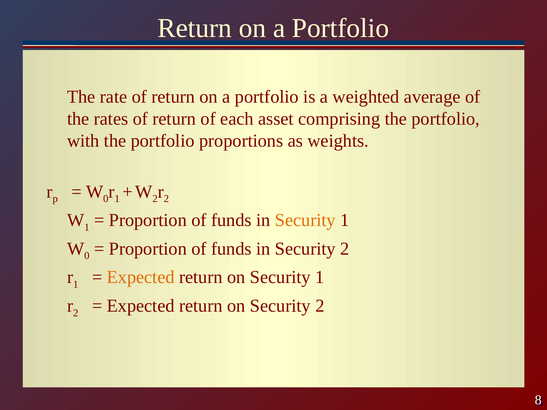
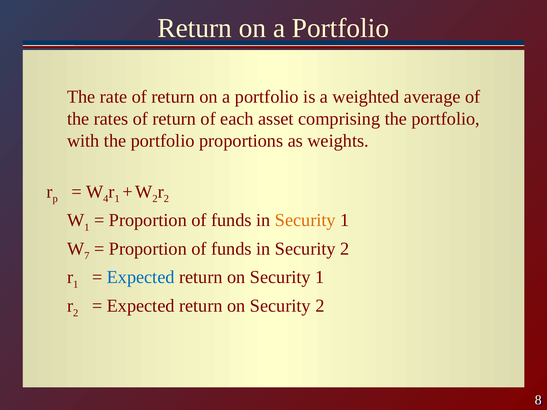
0 at (106, 199): 0 -> 4
0 at (87, 256): 0 -> 7
Expected at (141, 277) colour: orange -> blue
